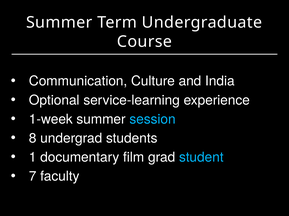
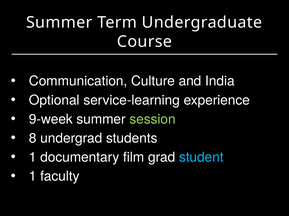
1-week: 1-week -> 9-week
session colour: light blue -> light green
7 at (33, 177): 7 -> 1
